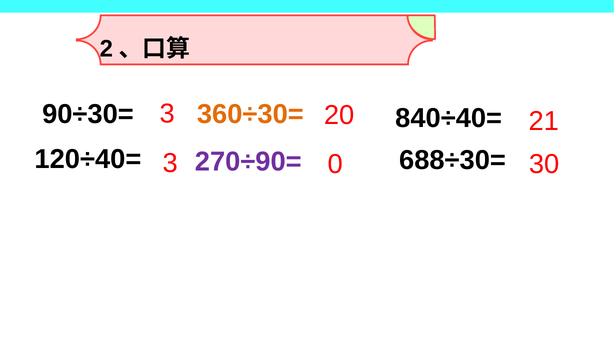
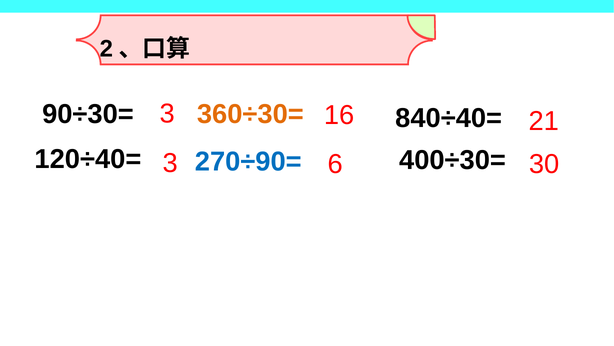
20: 20 -> 16
270÷90= colour: purple -> blue
688÷30=: 688÷30= -> 400÷30=
0: 0 -> 6
